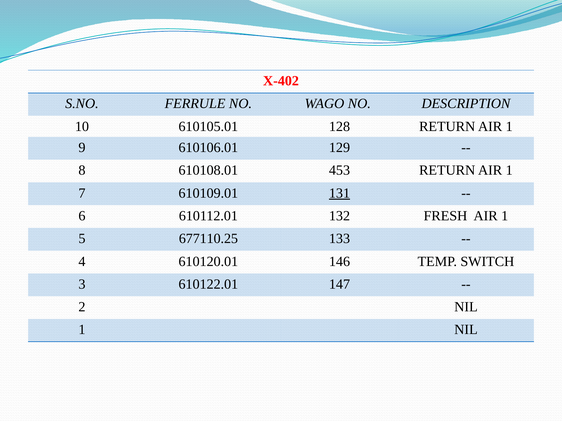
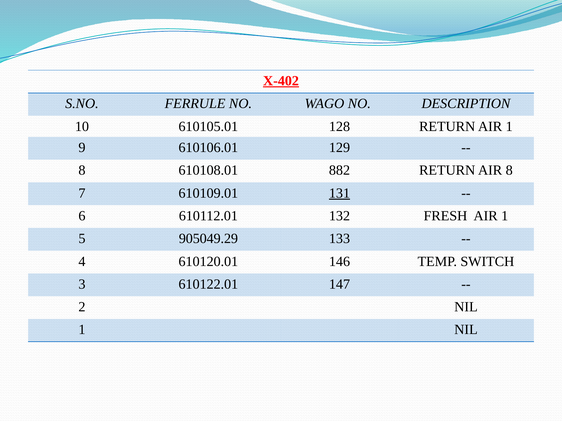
X-402 underline: none -> present
453: 453 -> 882
1 at (509, 171): 1 -> 8
677110.25: 677110.25 -> 905049.29
